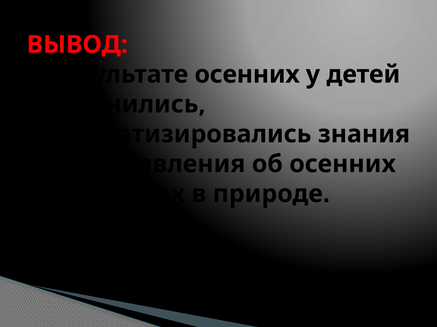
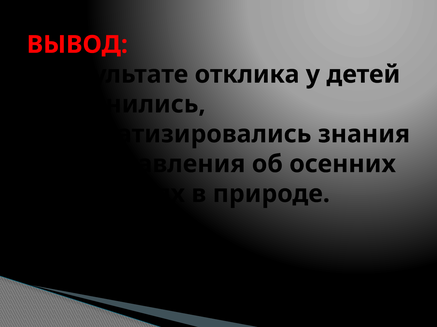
результате осенних: осенних -> отклика
